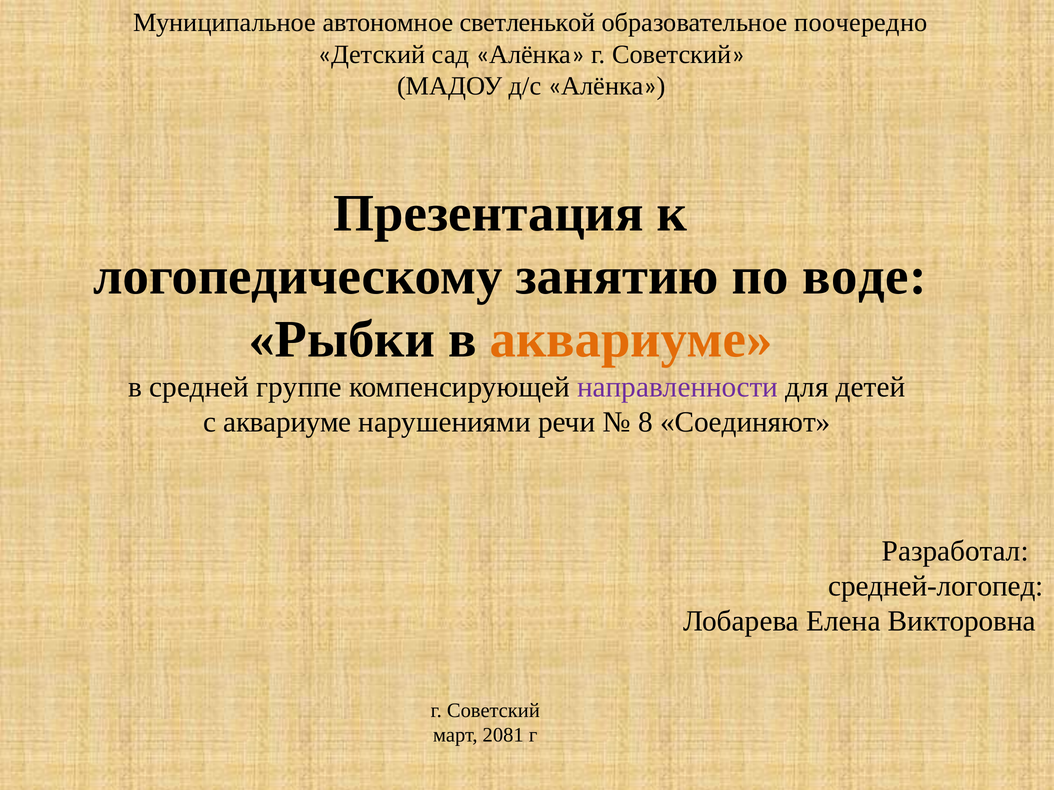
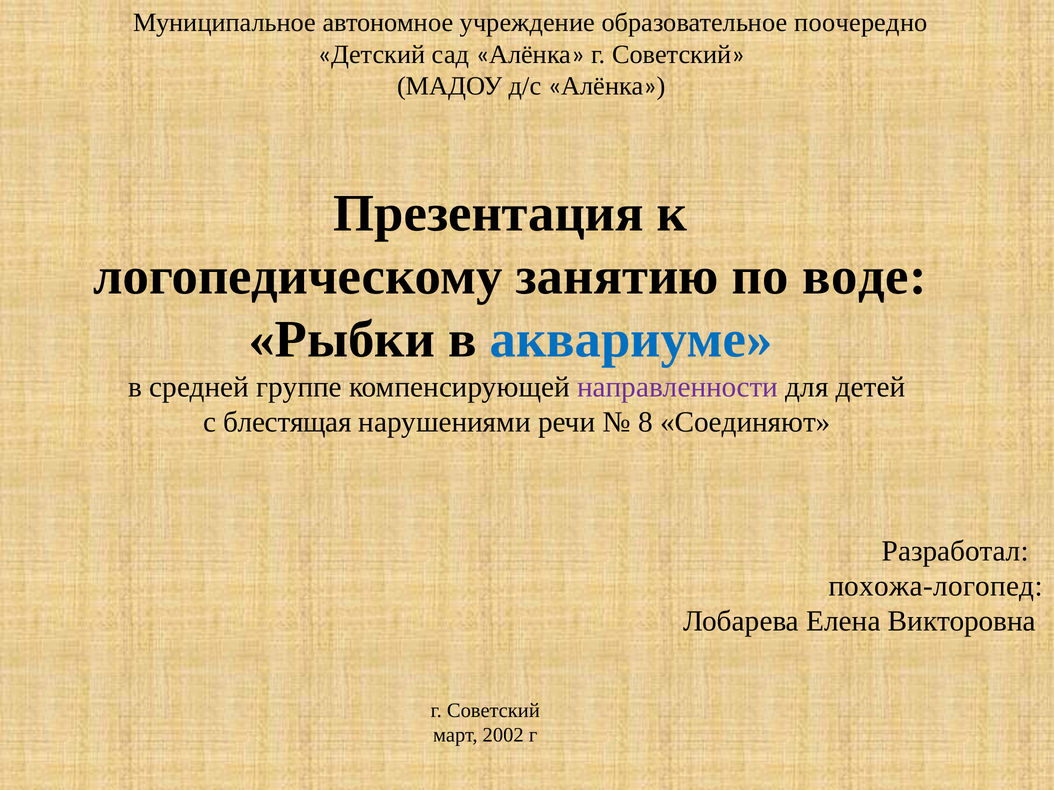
светленькой: светленькой -> учреждение
аквариуме at (631, 340) colour: orange -> blue
с аквариуме: аквариуме -> блестящая
средней-логопед: средней-логопед -> похожа-логопед
2081: 2081 -> 2002
